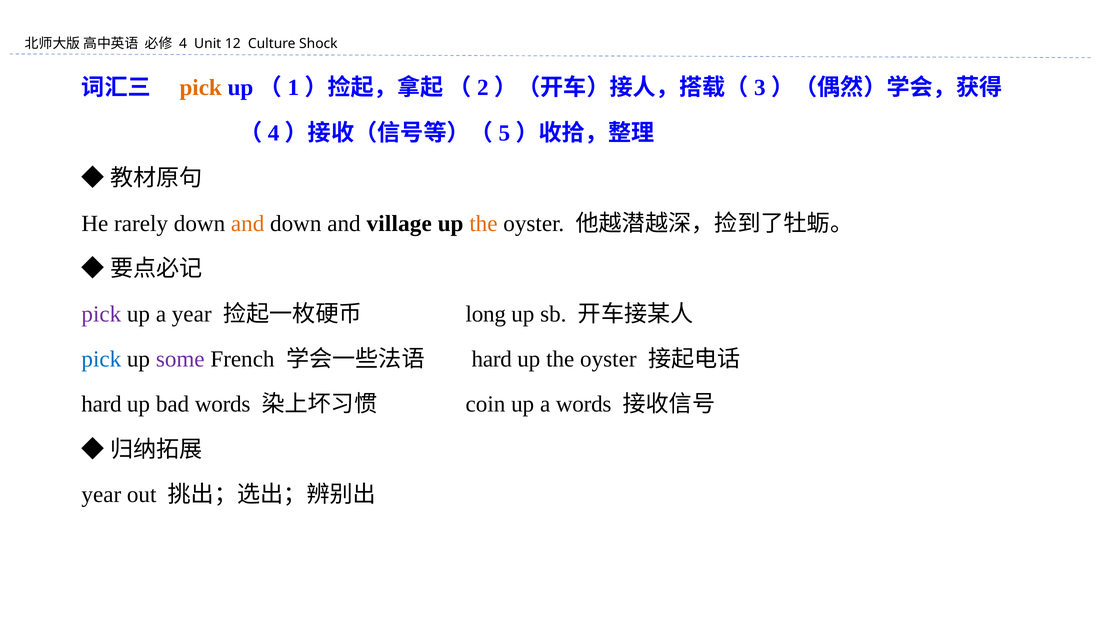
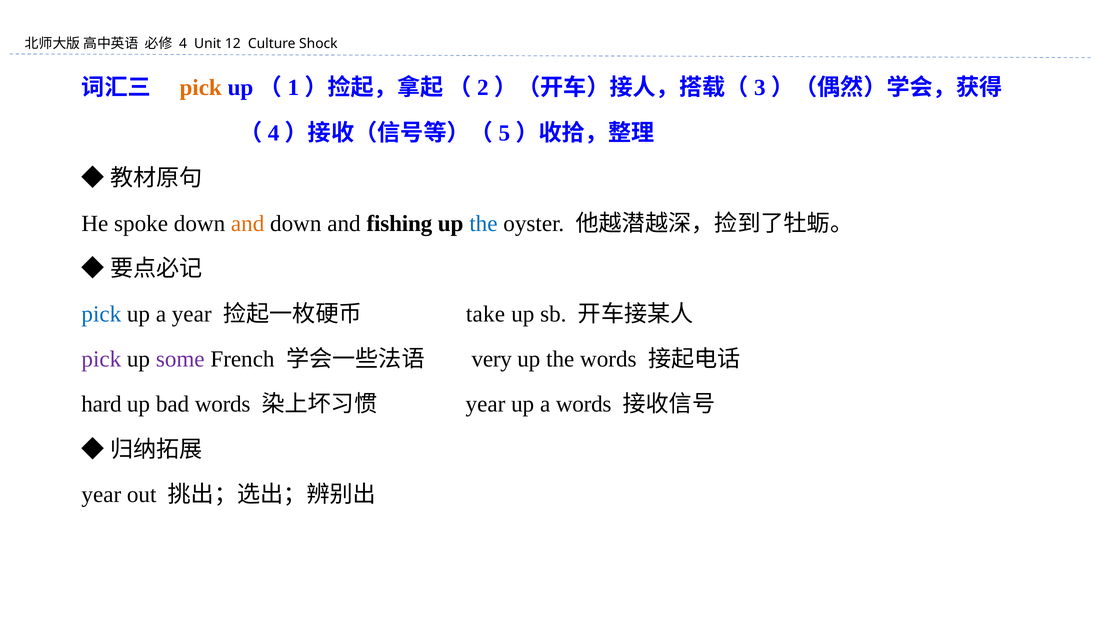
rarely: rarely -> spoke
village: village -> fishing
the at (483, 224) colour: orange -> blue
pick at (101, 314) colour: purple -> blue
long: long -> take
pick at (101, 359) colour: blue -> purple
hard at (492, 359): hard -> very
oyster at (608, 359): oyster -> words
coin at (486, 405): coin -> year
